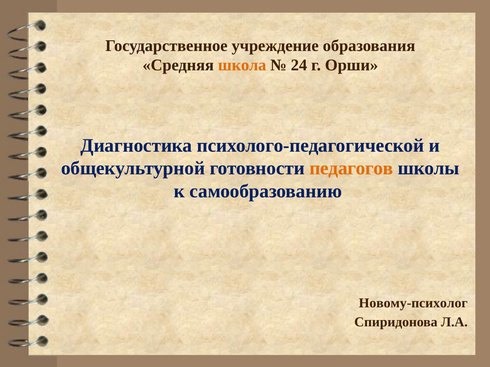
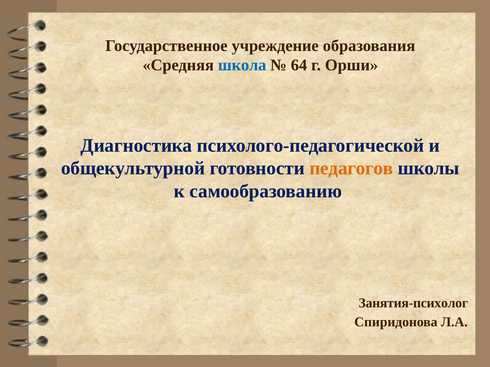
школа colour: orange -> blue
24: 24 -> 64
Новому-психолог: Новому-психолог -> Занятия-психолог
